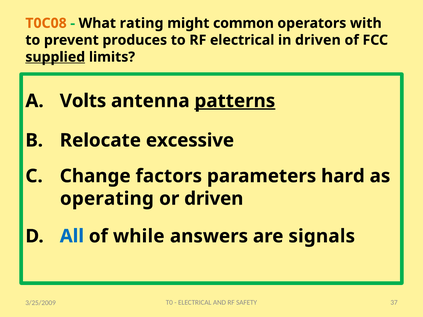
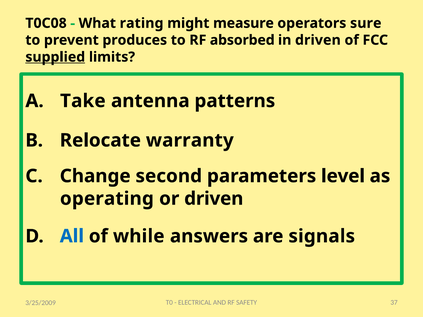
T0C08 colour: orange -> black
common: common -> measure
with: with -> sure
RF electrical: electrical -> absorbed
Volts: Volts -> Take
patterns underline: present -> none
excessive: excessive -> warranty
factors: factors -> second
hard: hard -> level
